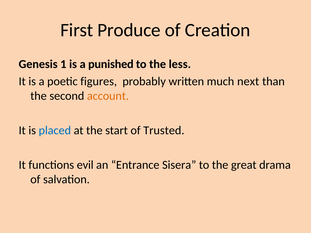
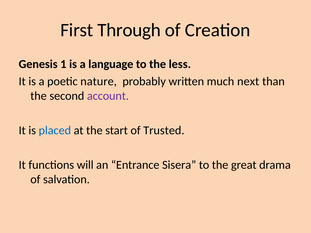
Produce: Produce -> Through
punished: punished -> language
figures: figures -> nature
account colour: orange -> purple
evil: evil -> will
